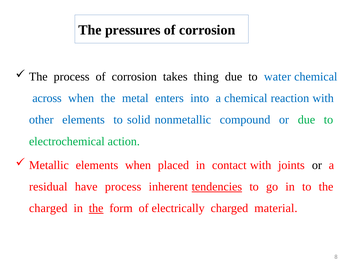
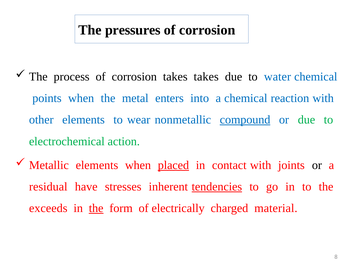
takes thing: thing -> takes
across: across -> points
solid: solid -> wear
compound underline: none -> present
placed underline: none -> present
have process: process -> stresses
charged at (48, 208): charged -> exceeds
